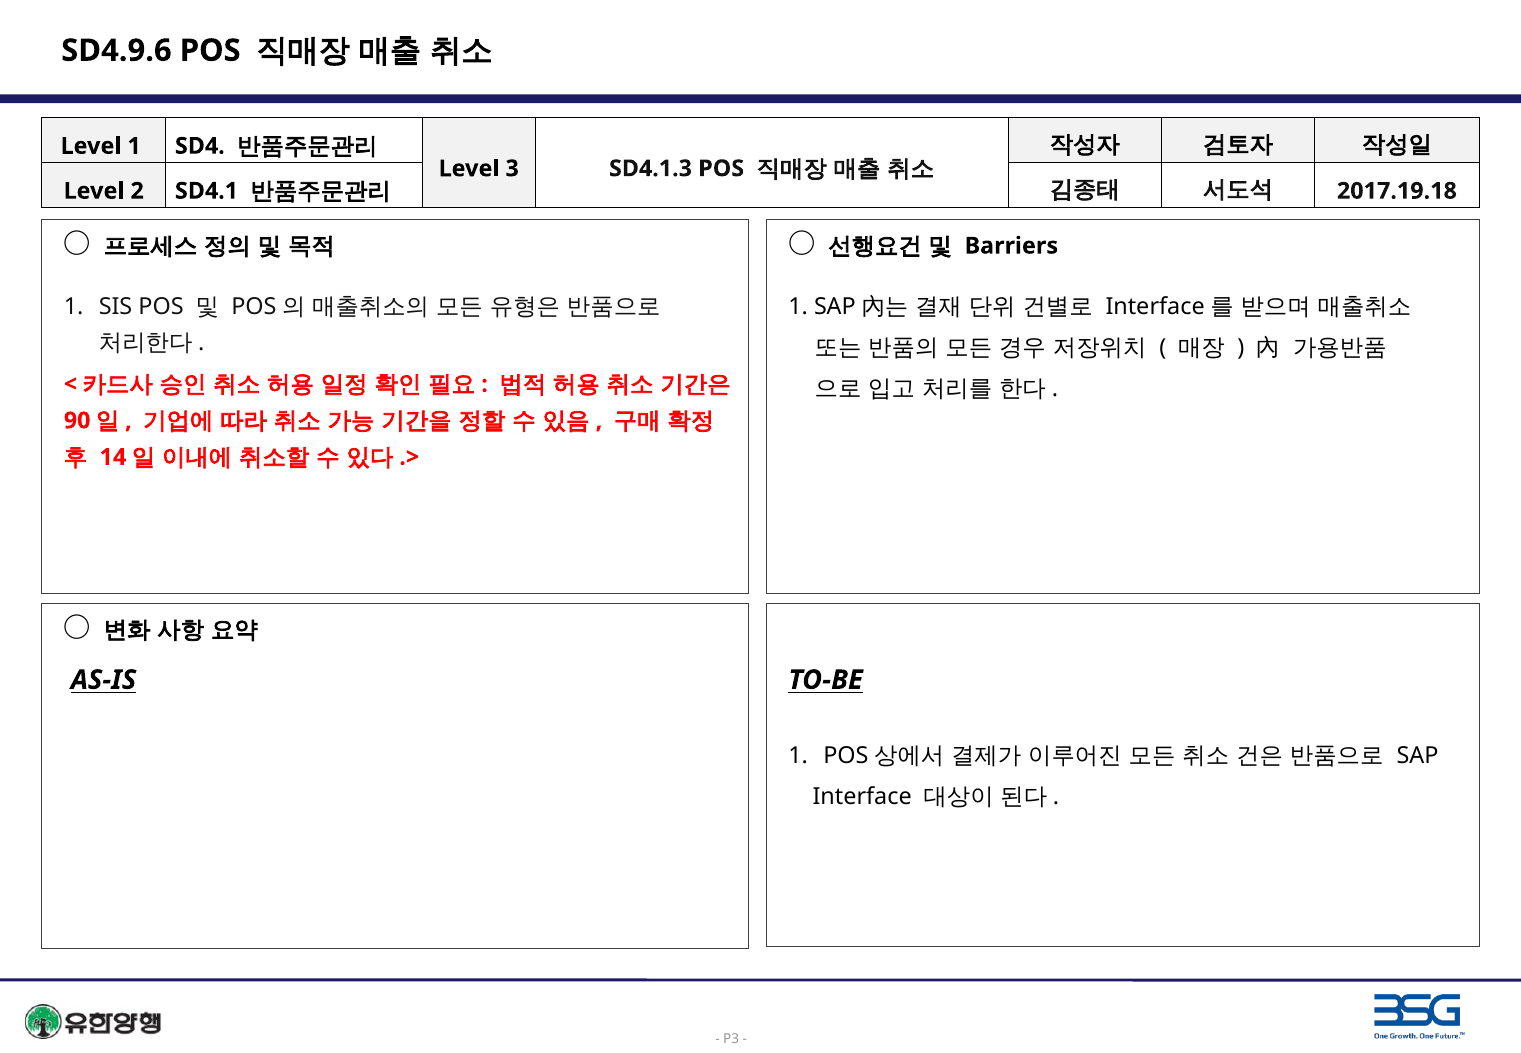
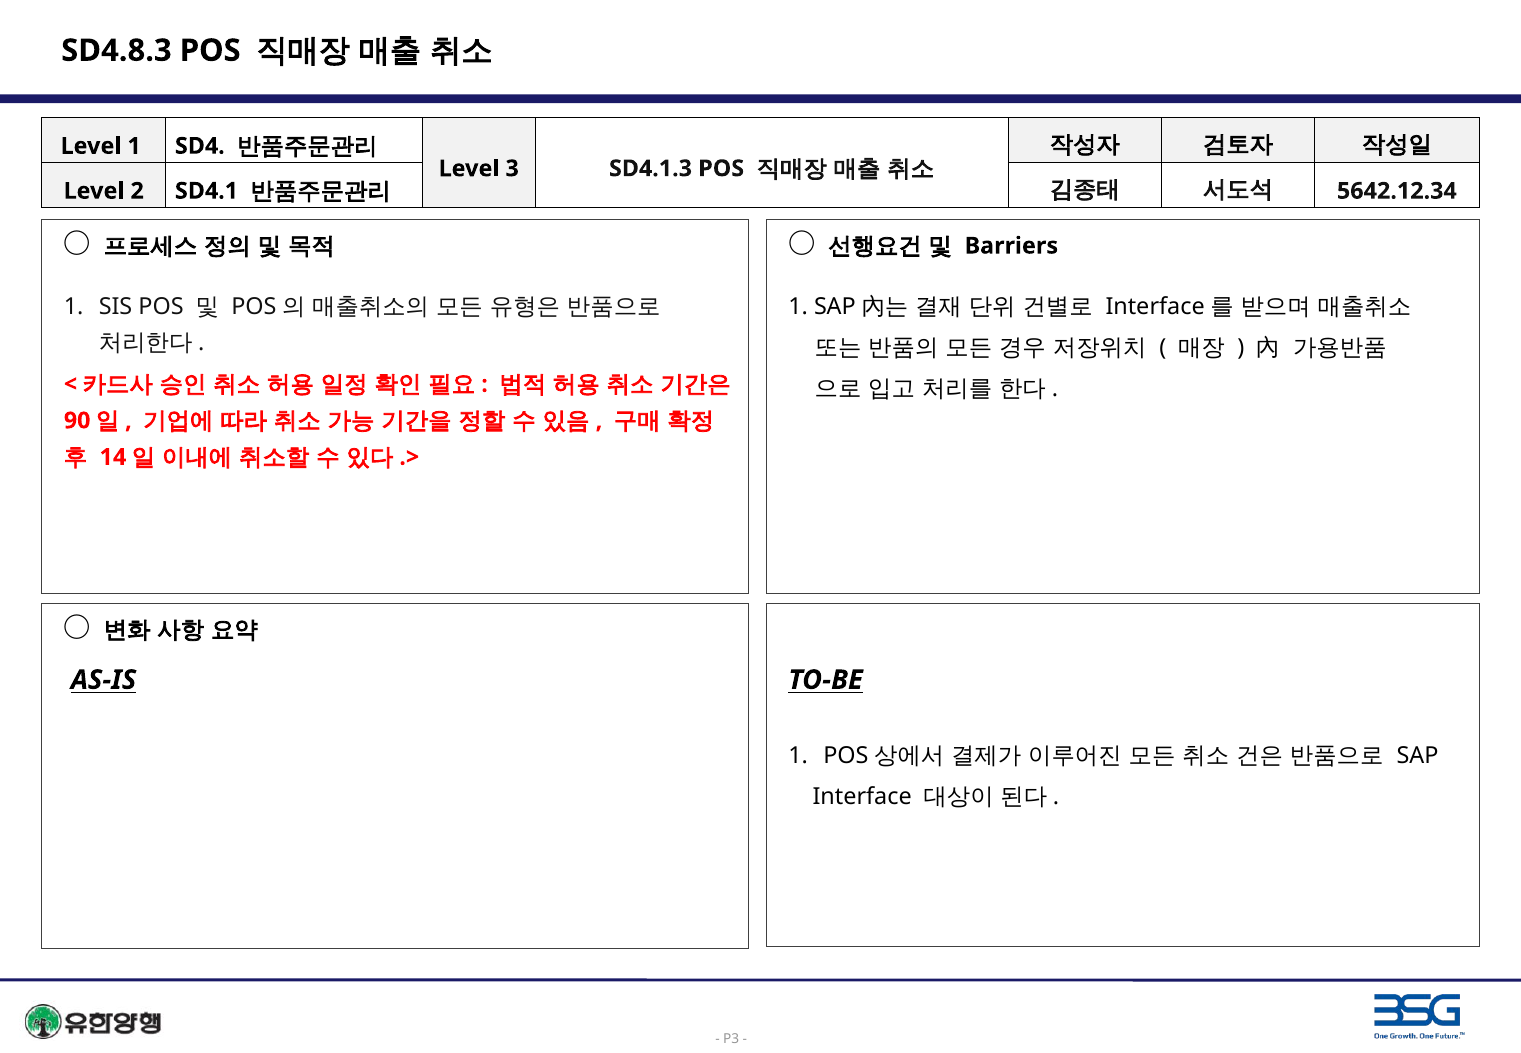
SD4.9.6: SD4.9.6 -> SD4.8.3
2017.19.18: 2017.19.18 -> 5642.12.34
